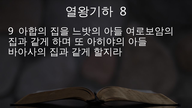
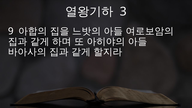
8: 8 -> 3
